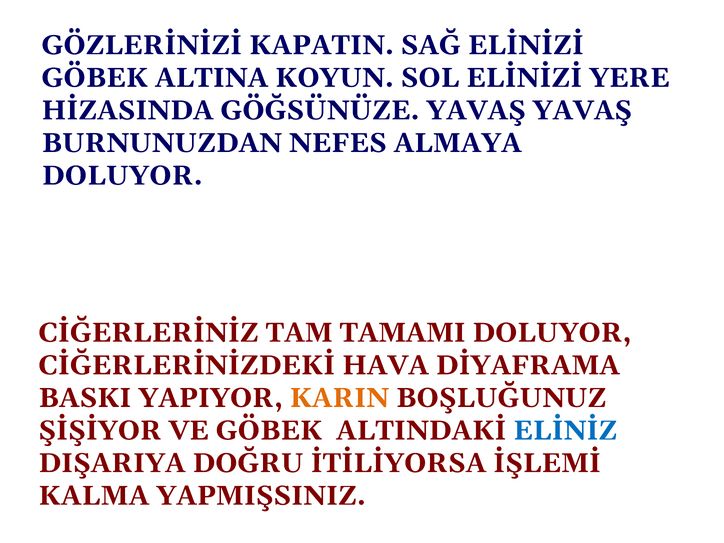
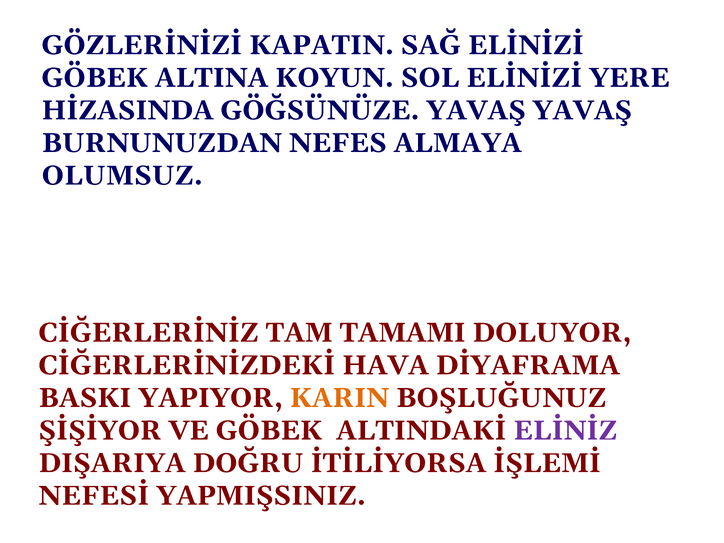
DOLUYOR at (122, 176): DOLUYOR -> OLUMSUZ
ELİNİZ colour: blue -> purple
KALMA: KALMA -> NEFESİ
